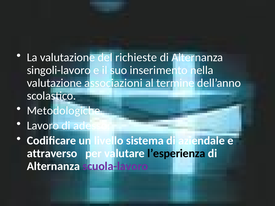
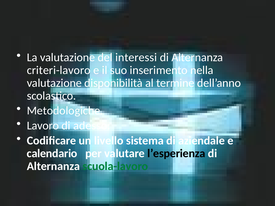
richieste: richieste -> interessi
singoli-lavoro: singoli-lavoro -> criteri-lavoro
associazioni: associazioni -> disponibilità
attraverso: attraverso -> calendario
scuola-lavoro colour: purple -> green
